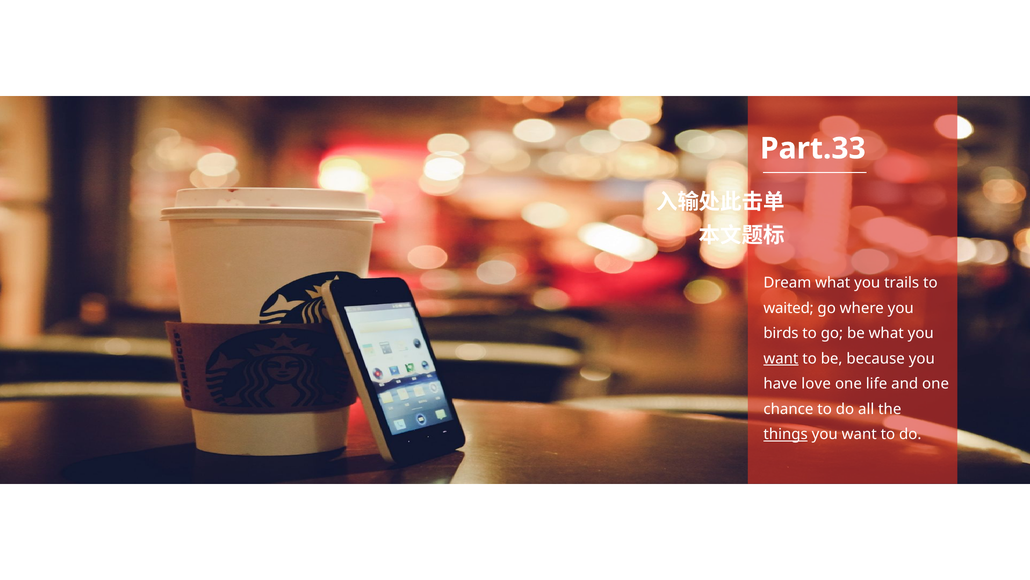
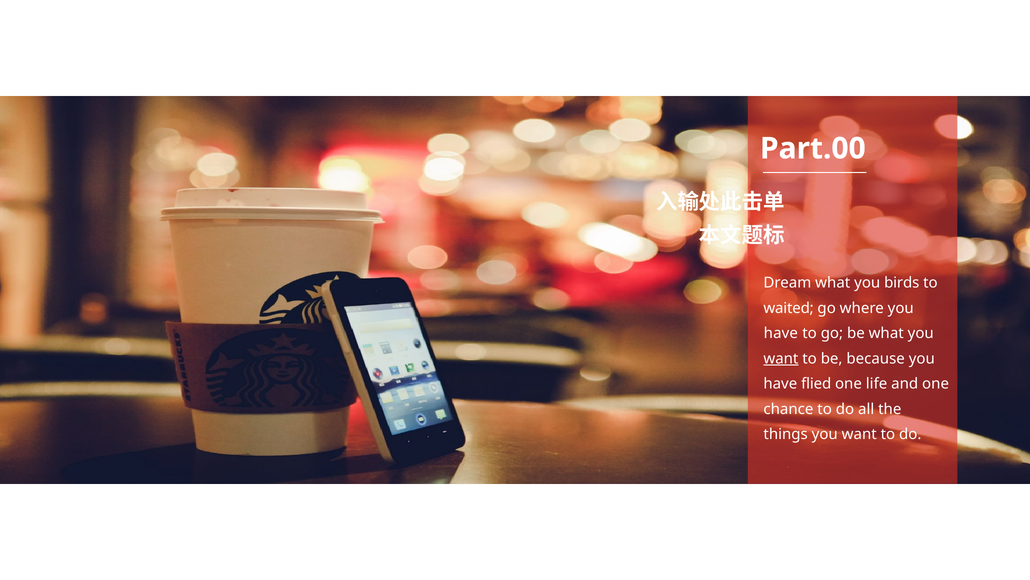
Part.33: Part.33 -> Part.00
trails: trails -> birds
birds at (781, 333): birds -> have
love: love -> flied
things underline: present -> none
